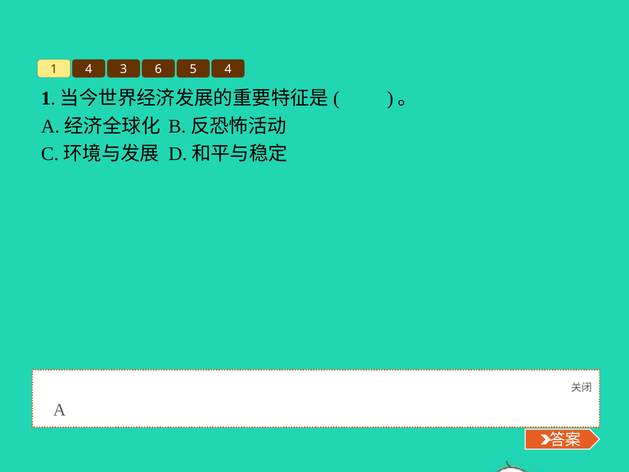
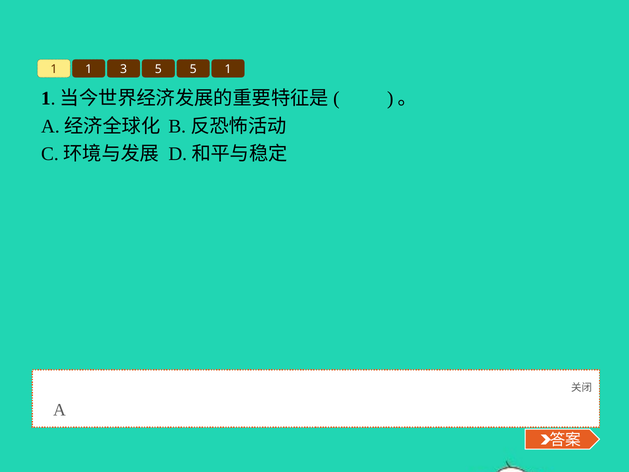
1 4: 4 -> 1
3 6: 6 -> 5
5 4: 4 -> 1
